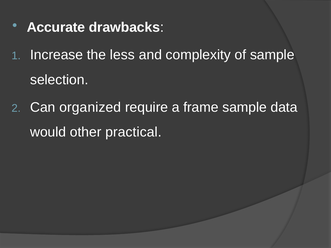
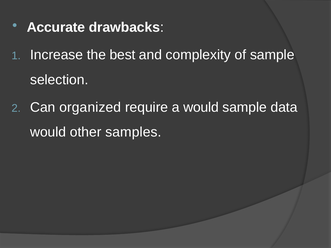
less: less -> best
a frame: frame -> would
practical: practical -> samples
